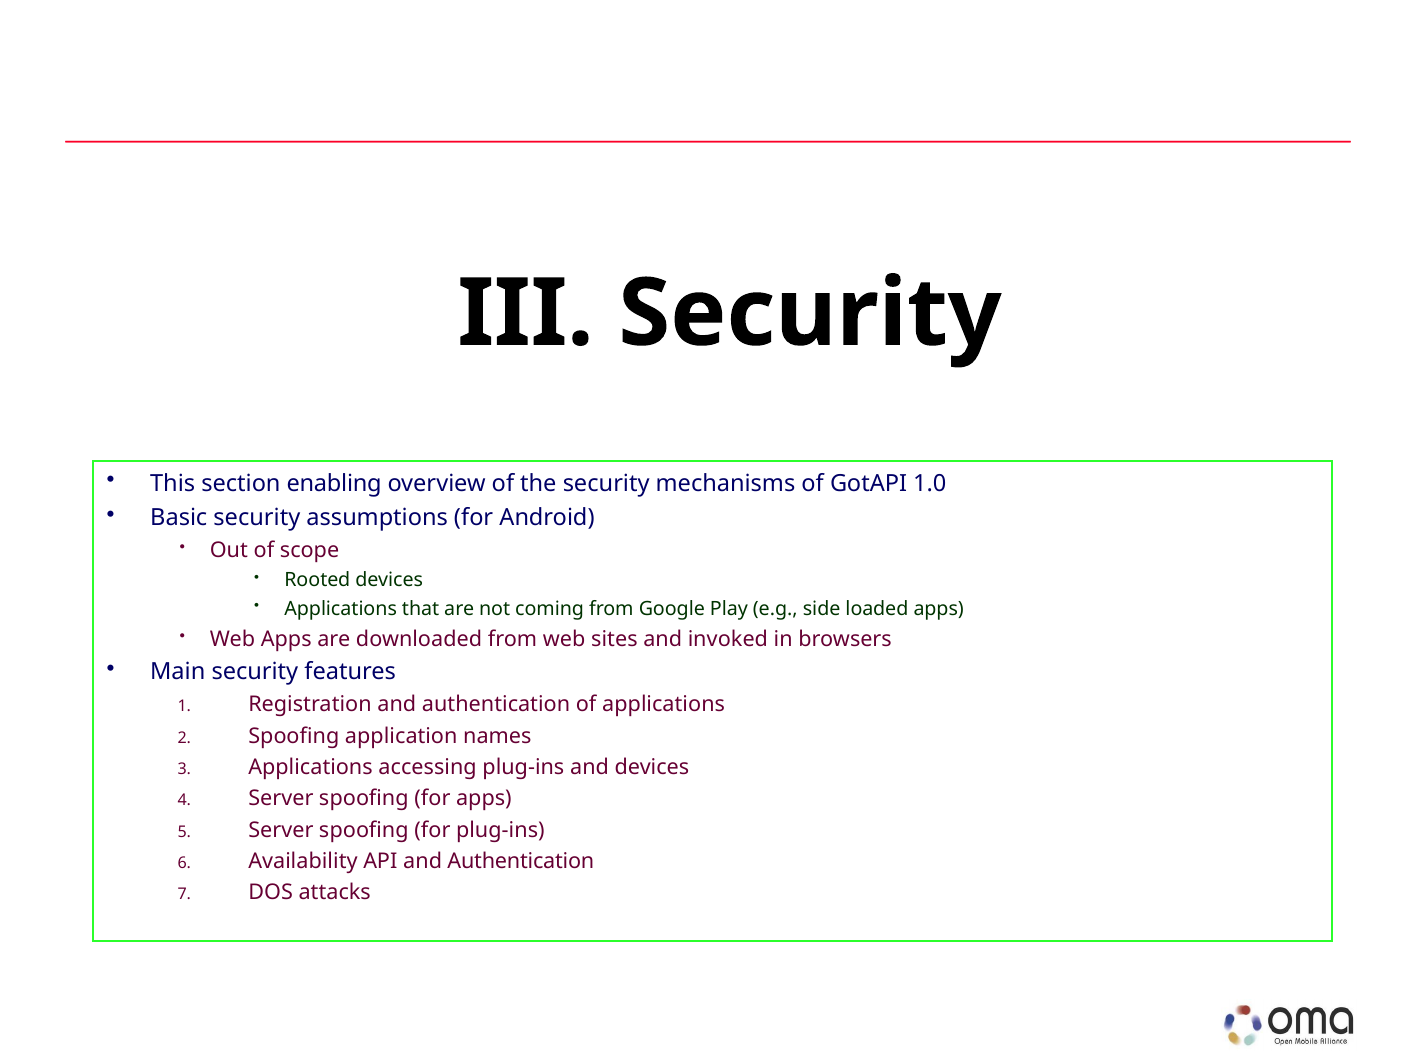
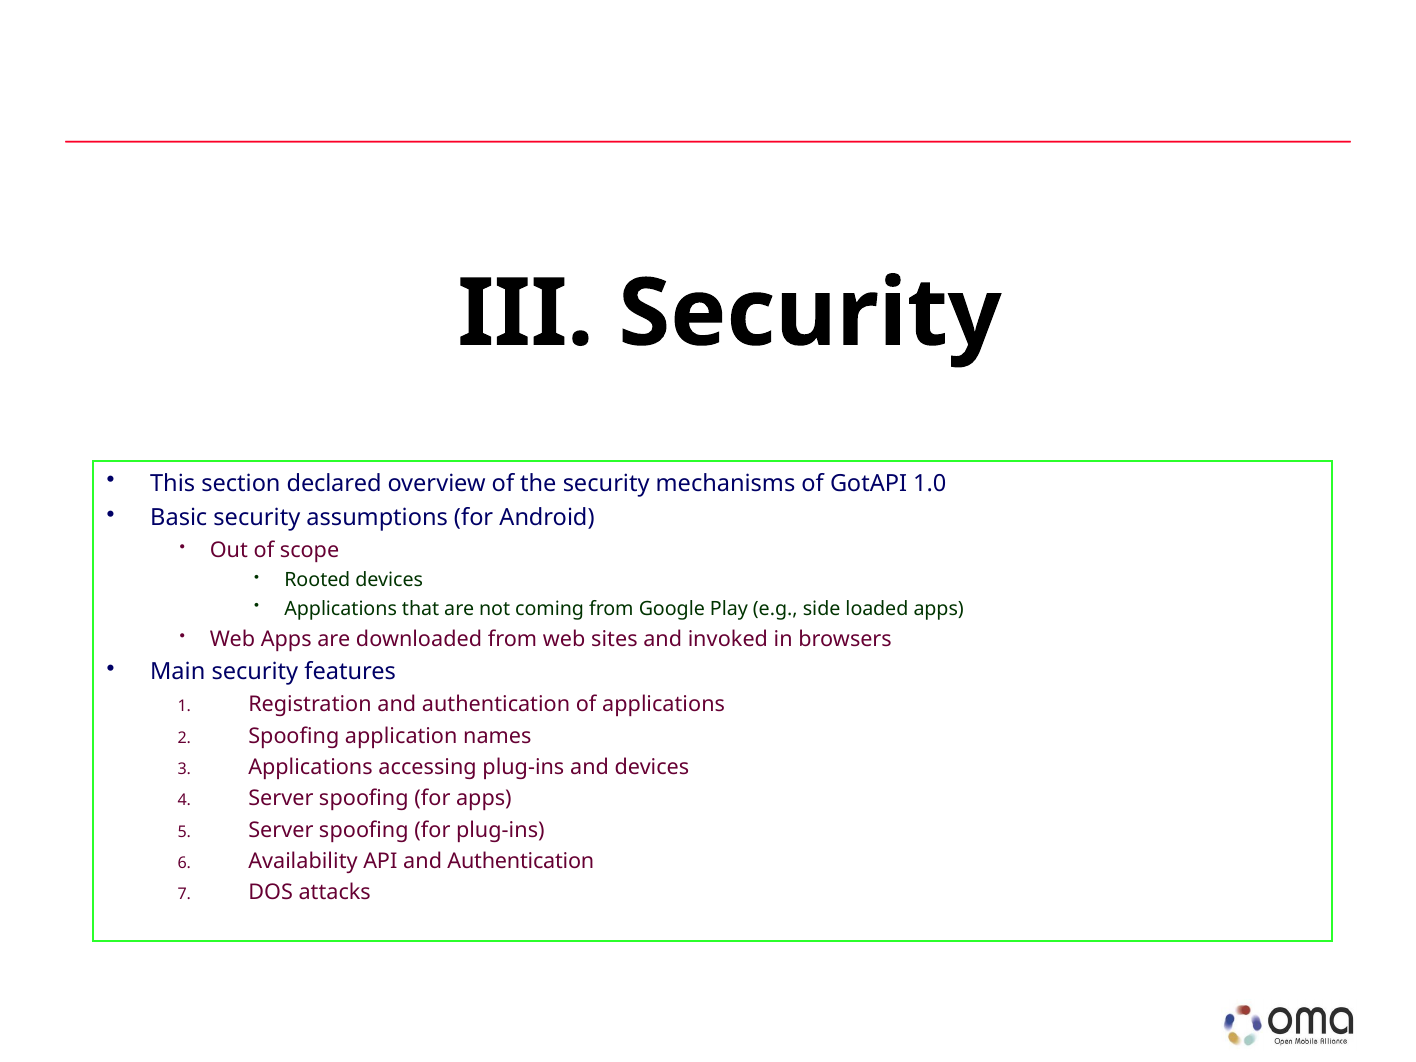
enabling: enabling -> declared
